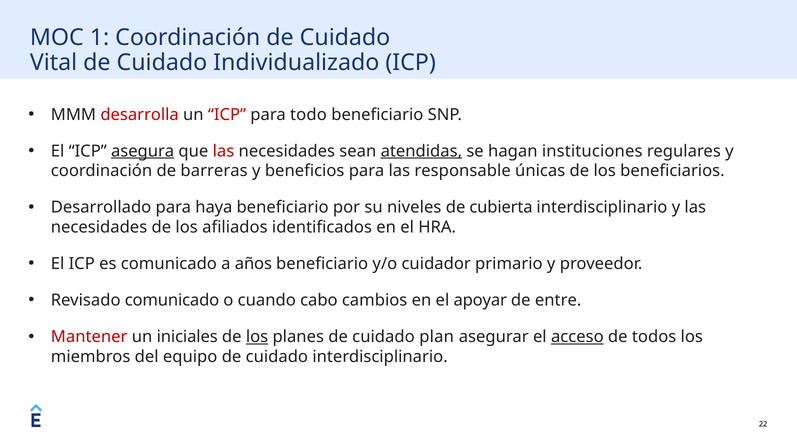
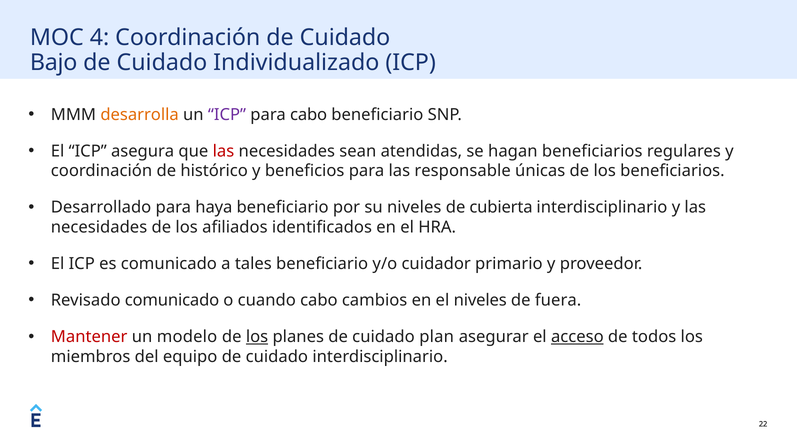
1: 1 -> 4
Vital: Vital -> Bajo
desarrolla colour: red -> orange
ICP at (227, 115) colour: red -> purple
para todo: todo -> cabo
asegura underline: present -> none
atendidas underline: present -> none
hagan instituciones: instituciones -> beneficiarios
barreras: barreras -> histórico
años: años -> tales
el apoyar: apoyar -> niveles
entre: entre -> fuera
iniciales: iniciales -> modelo
